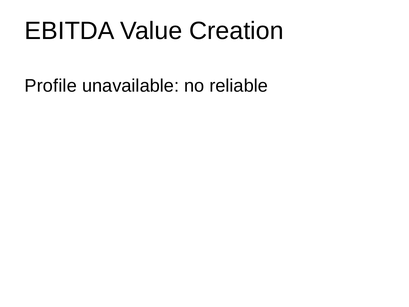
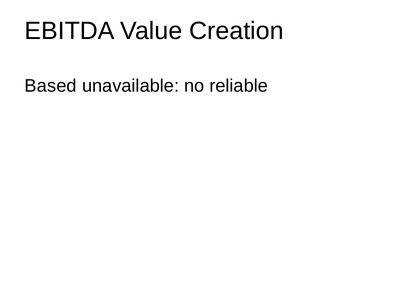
Profile: Profile -> Based
